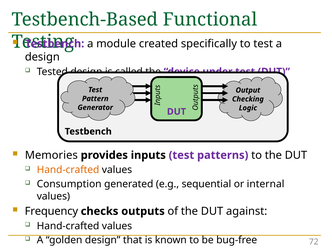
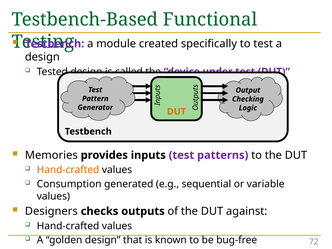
DUT at (176, 112) colour: purple -> orange
internal: internal -> variable
Frequency: Frequency -> Designers
